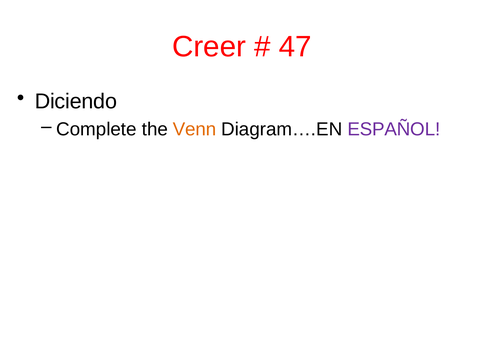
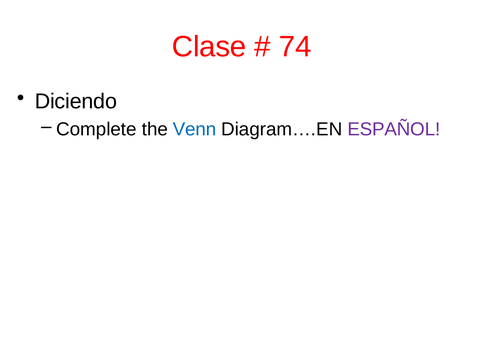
Creer: Creer -> Clase
47: 47 -> 74
Venn colour: orange -> blue
